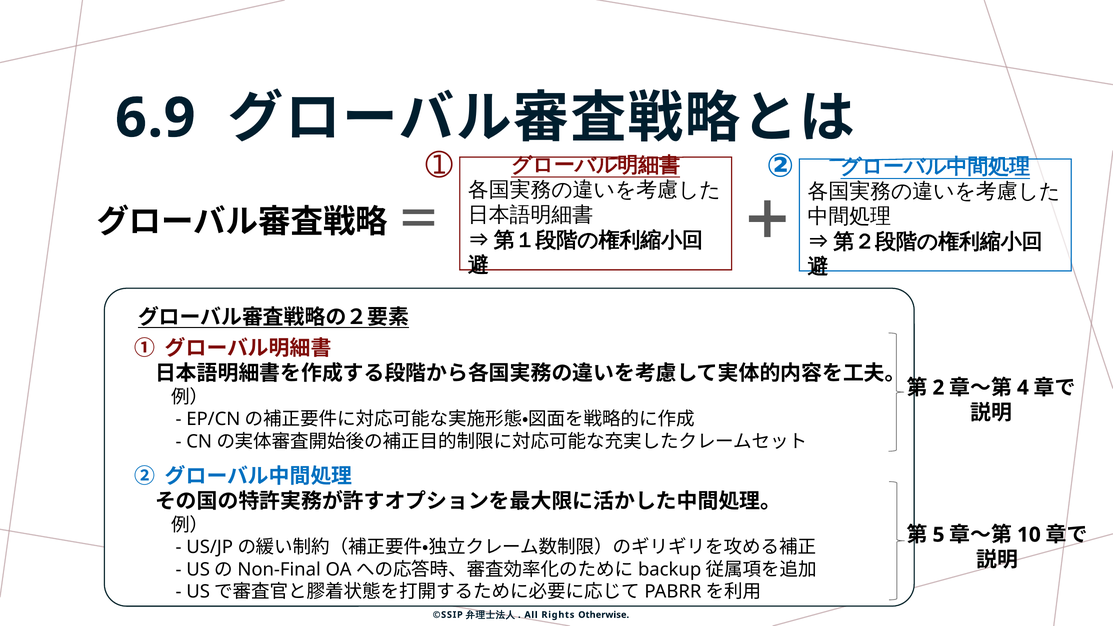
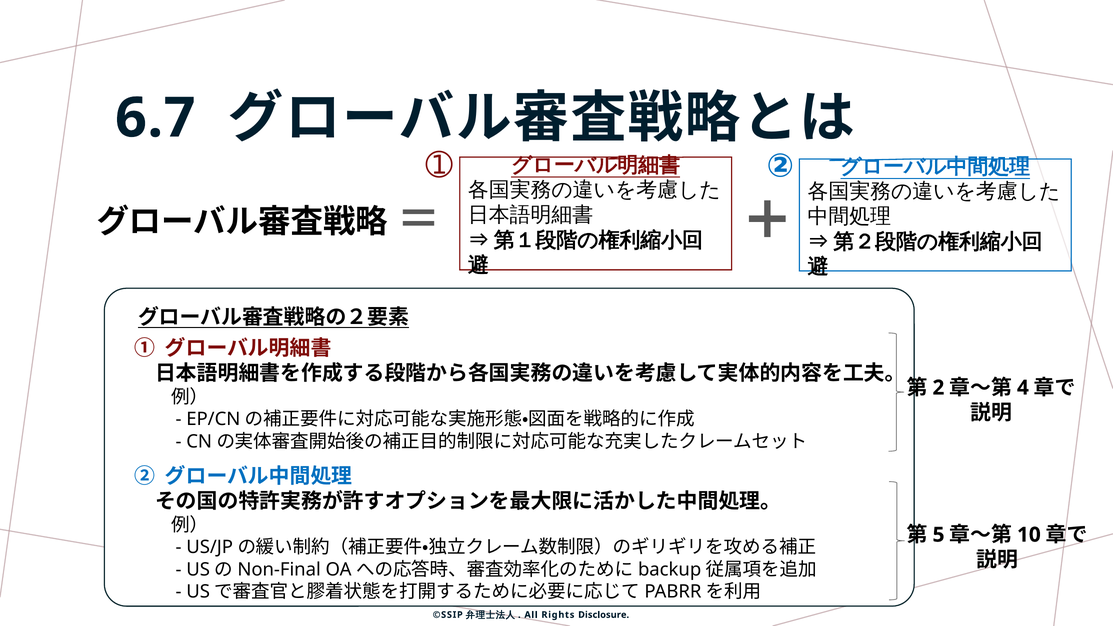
6.9: 6.9 -> 6.7
Otherwise: Otherwise -> Disclosure
